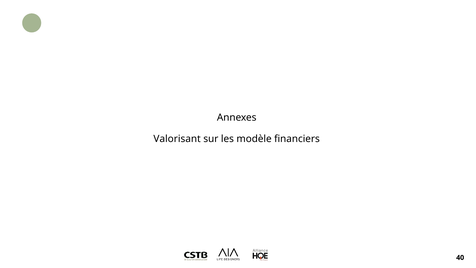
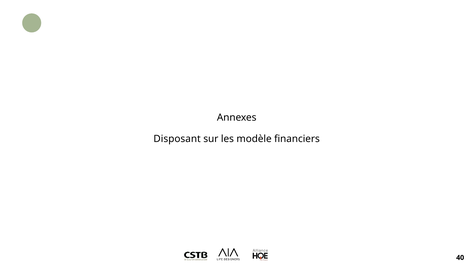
Valorisant: Valorisant -> Disposant
